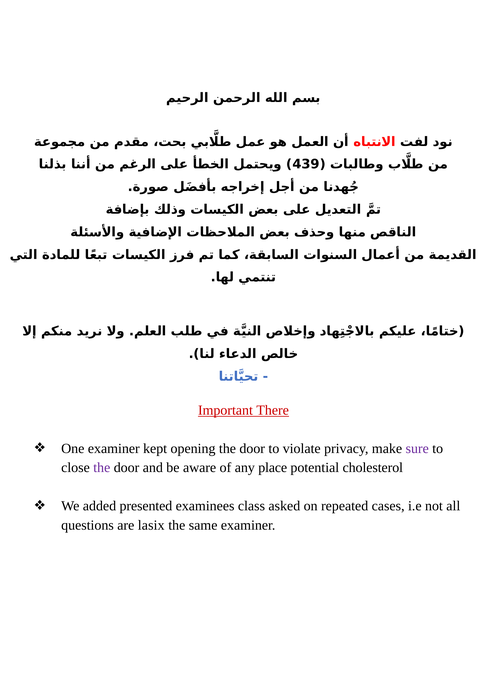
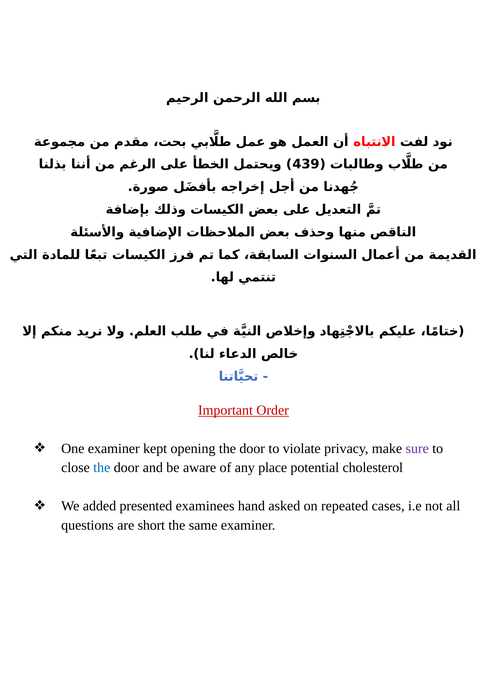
There: There -> Order
the at (102, 467) colour: purple -> blue
class: class -> hand
lasix: lasix -> short
